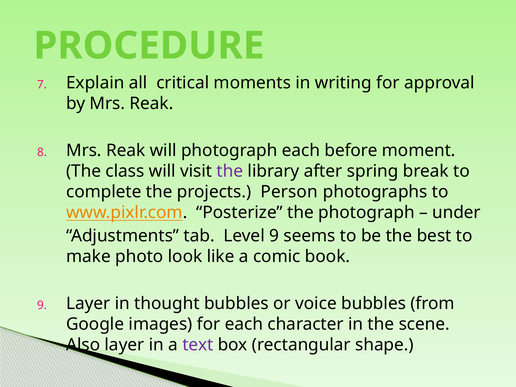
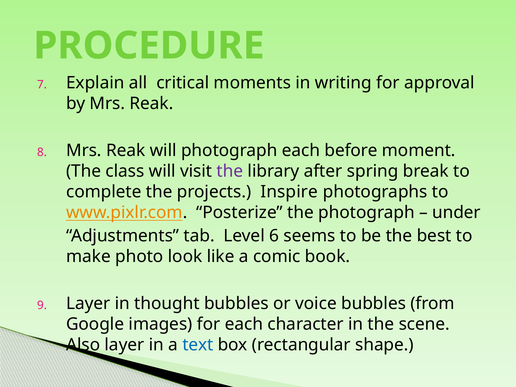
Person: Person -> Inspire
Level 9: 9 -> 6
text colour: purple -> blue
